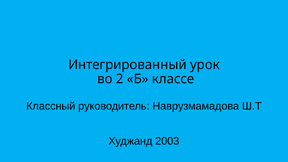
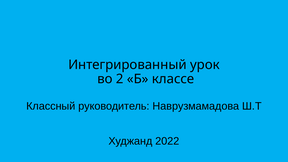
2003: 2003 -> 2022
